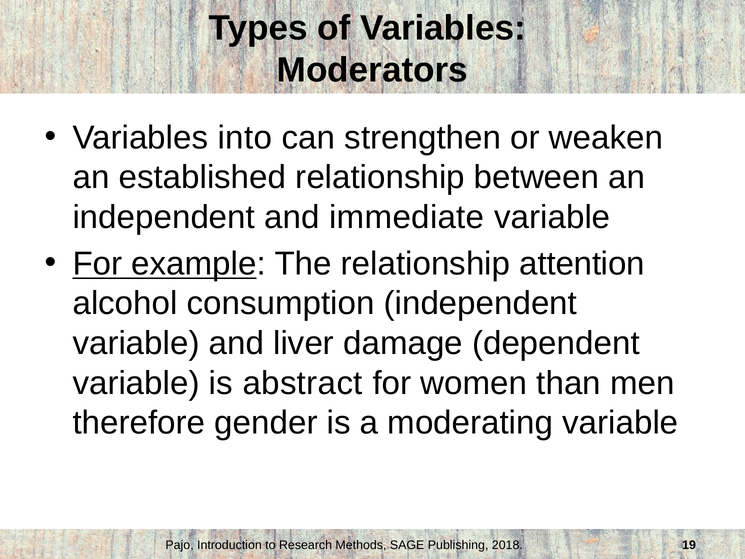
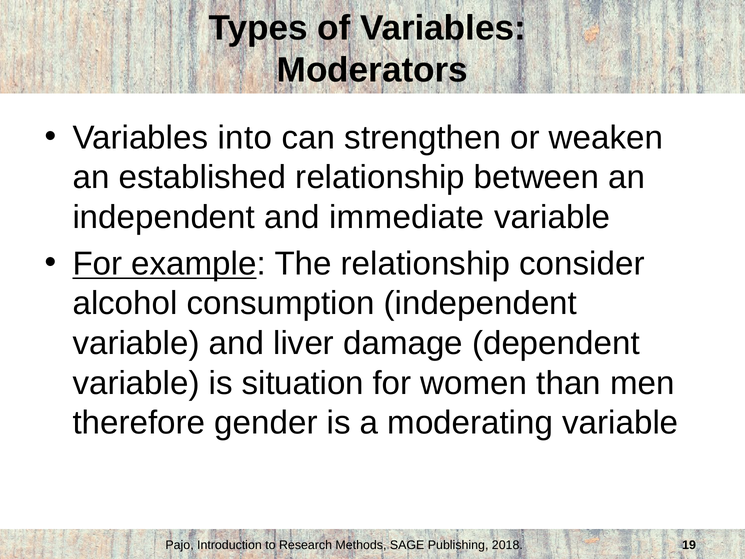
attention: attention -> consider
abstract: abstract -> situation
